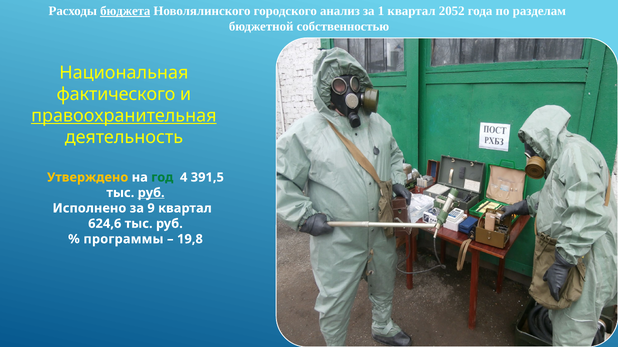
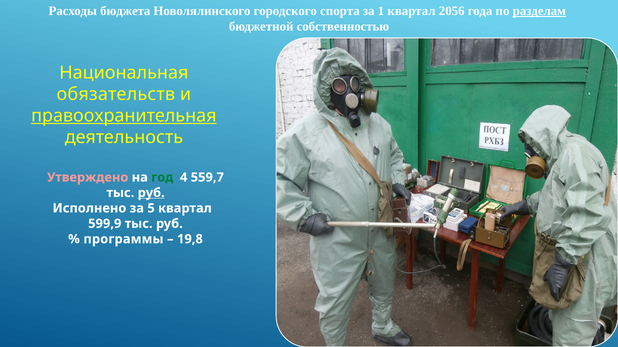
бюджета underline: present -> none
анализ: анализ -> спорта
2052: 2052 -> 2056
разделам underline: none -> present
фактического: фактического -> обязательств
Утверждено colour: yellow -> pink
391,5: 391,5 -> 559,7
9: 9 -> 5
624,6: 624,6 -> 599,9
